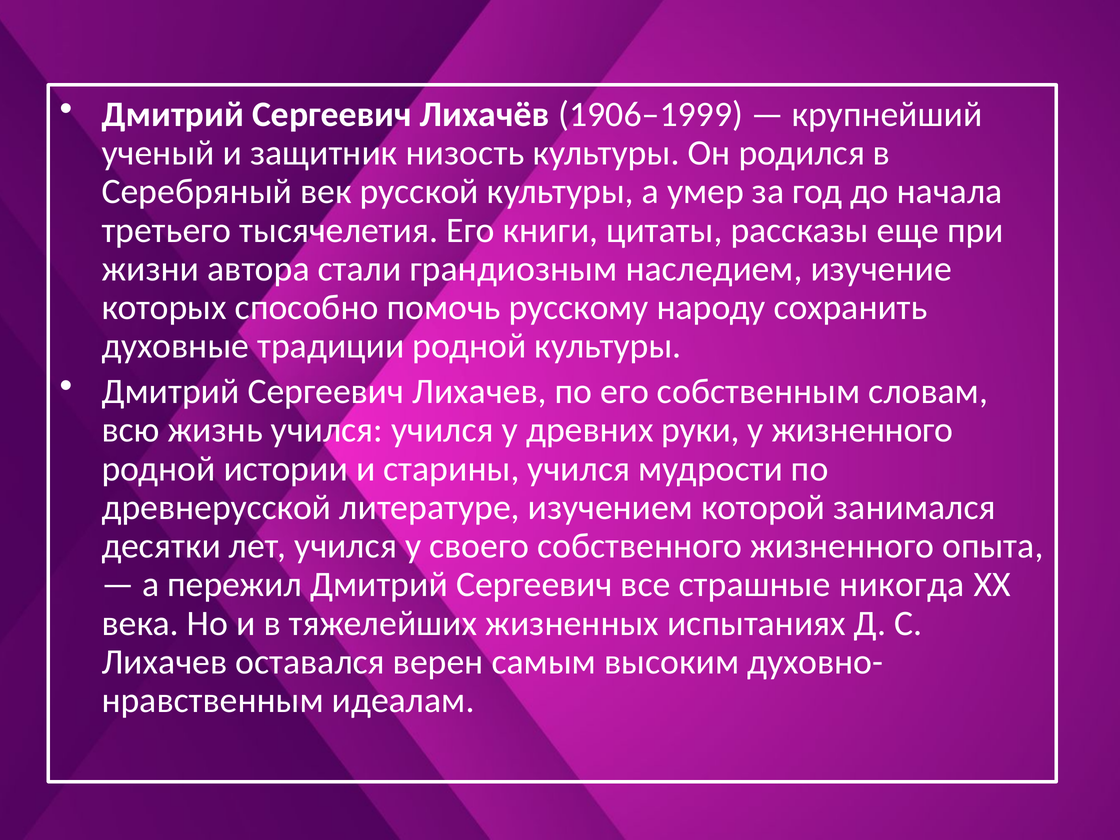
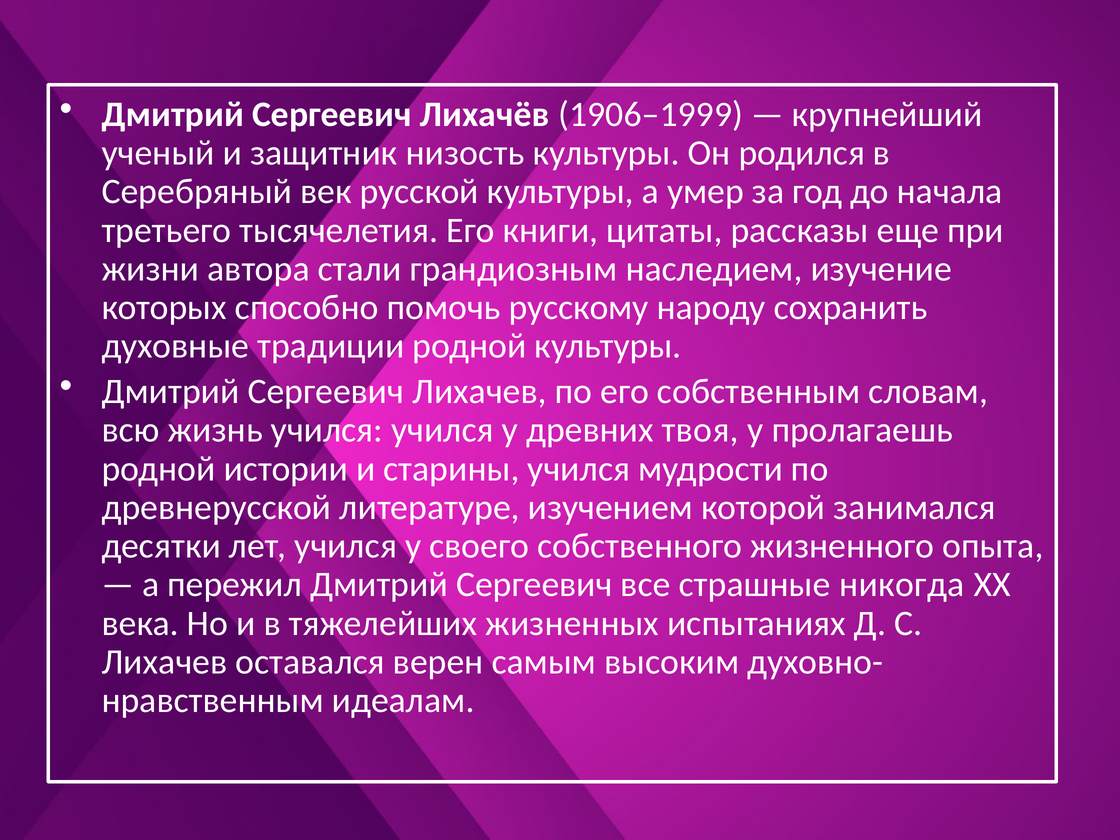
руки: руки -> твоя
у жизненного: жизненного -> пролагаешь
